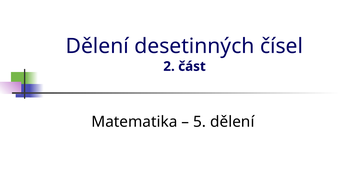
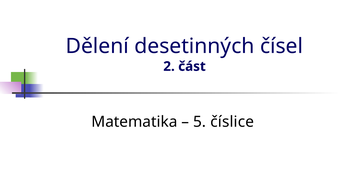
5 dělení: dělení -> číslice
